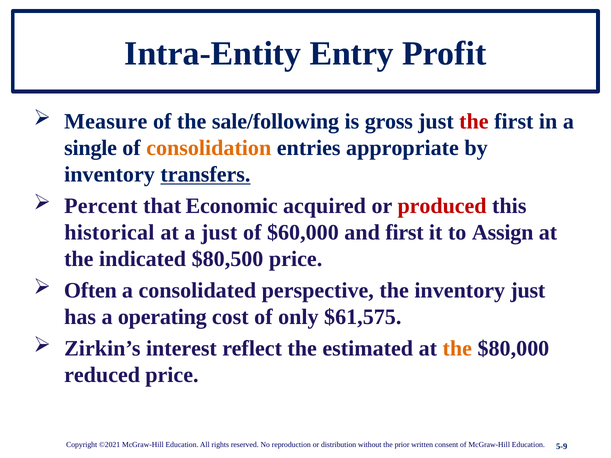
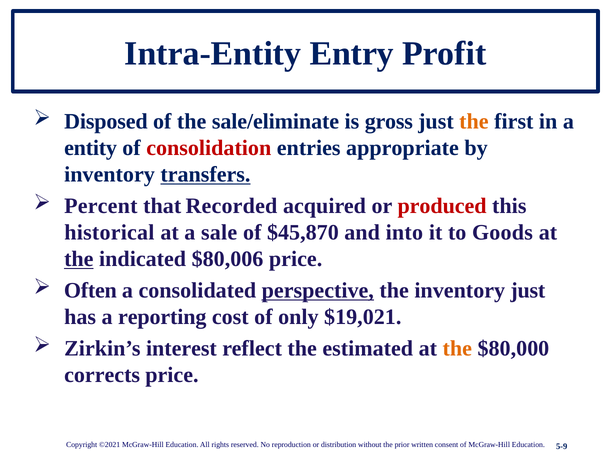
Measure: Measure -> Disposed
sale/following: sale/following -> sale/eliminate
the at (474, 122) colour: red -> orange
single: single -> entity
consolidation colour: orange -> red
Economic: Economic -> Recorded
a just: just -> sale
$60,000: $60,000 -> $45,870
and first: first -> into
Assign: Assign -> Goods
the at (79, 259) underline: none -> present
$80,500: $80,500 -> $80,006
perspective underline: none -> present
operating: operating -> reporting
$61,575: $61,575 -> $19,021
reduced: reduced -> corrects
